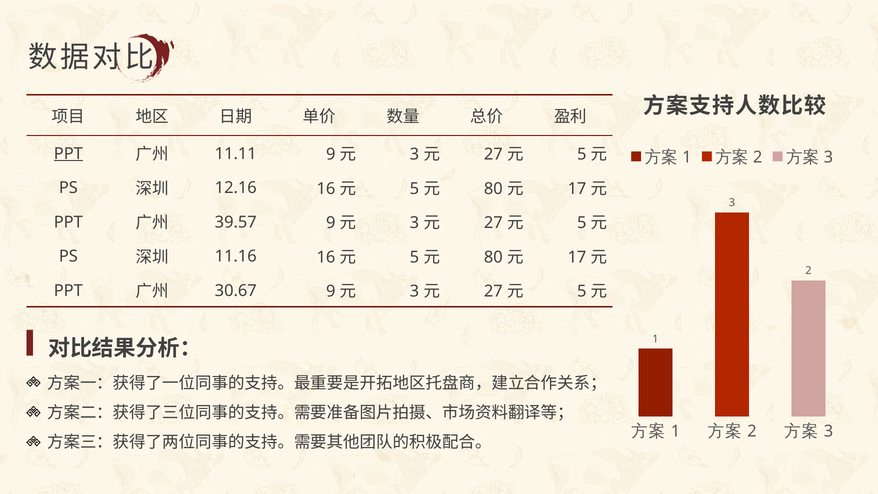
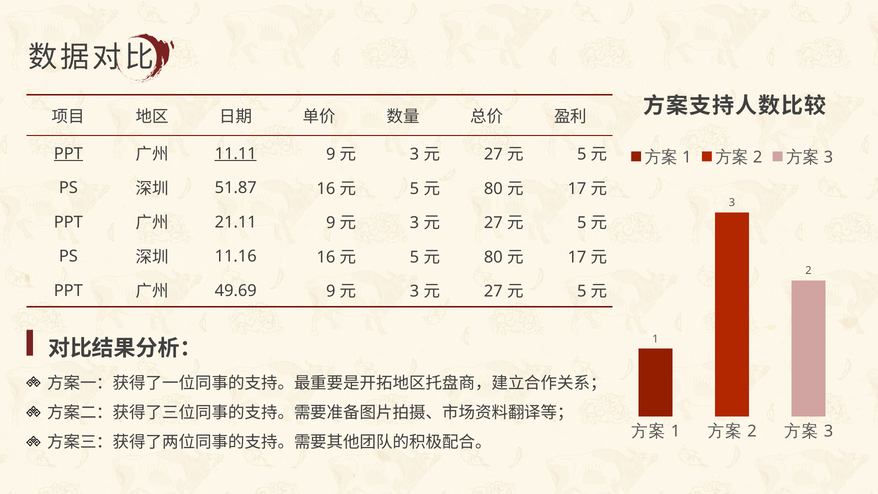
11.11 underline: none -> present
12.16: 12.16 -> 51.87
39.57: 39.57 -> 21.11
30.67: 30.67 -> 49.69
